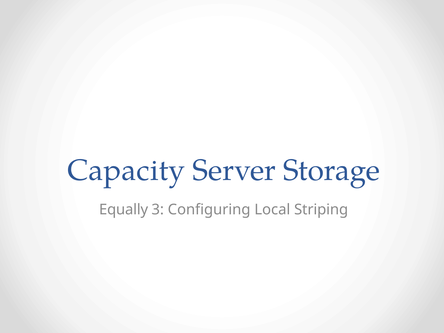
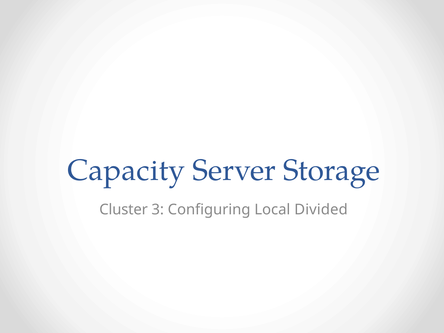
Equally: Equally -> Cluster
Striping: Striping -> Divided
